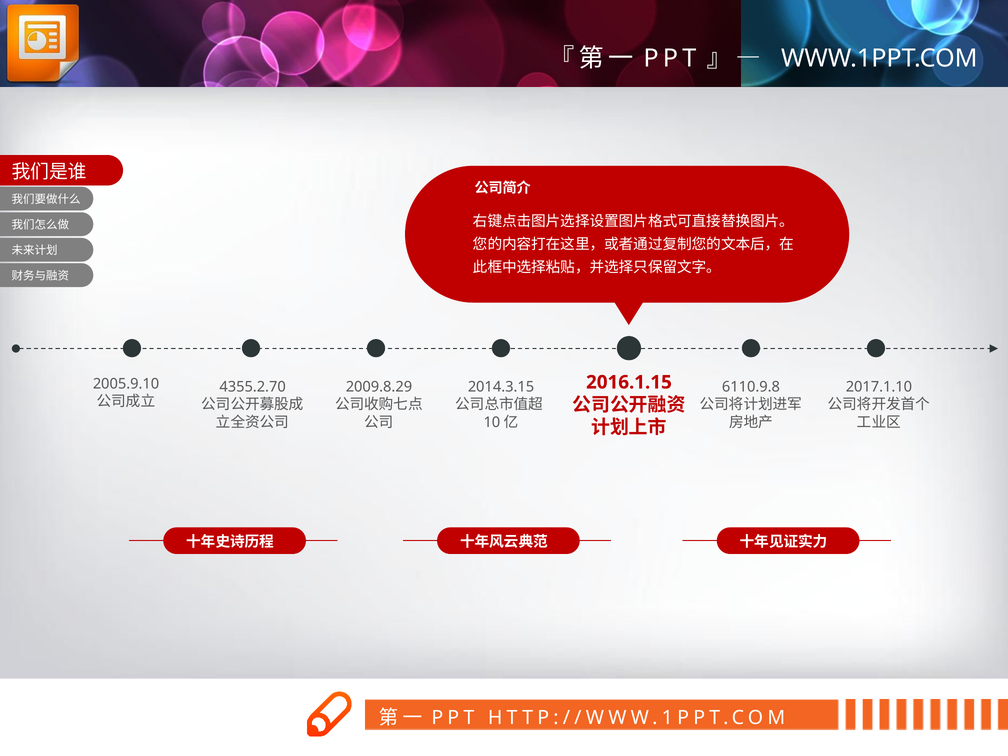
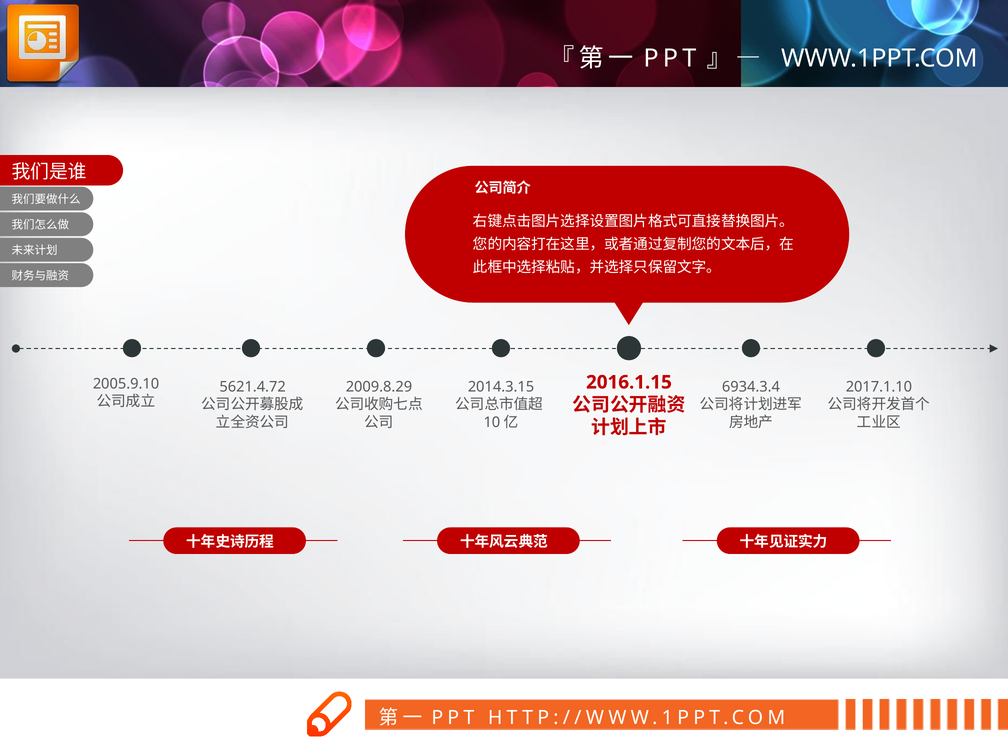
4355.2.70: 4355.2.70 -> 5621.4.72
6110.9.8: 6110.9.8 -> 6934.3.4
